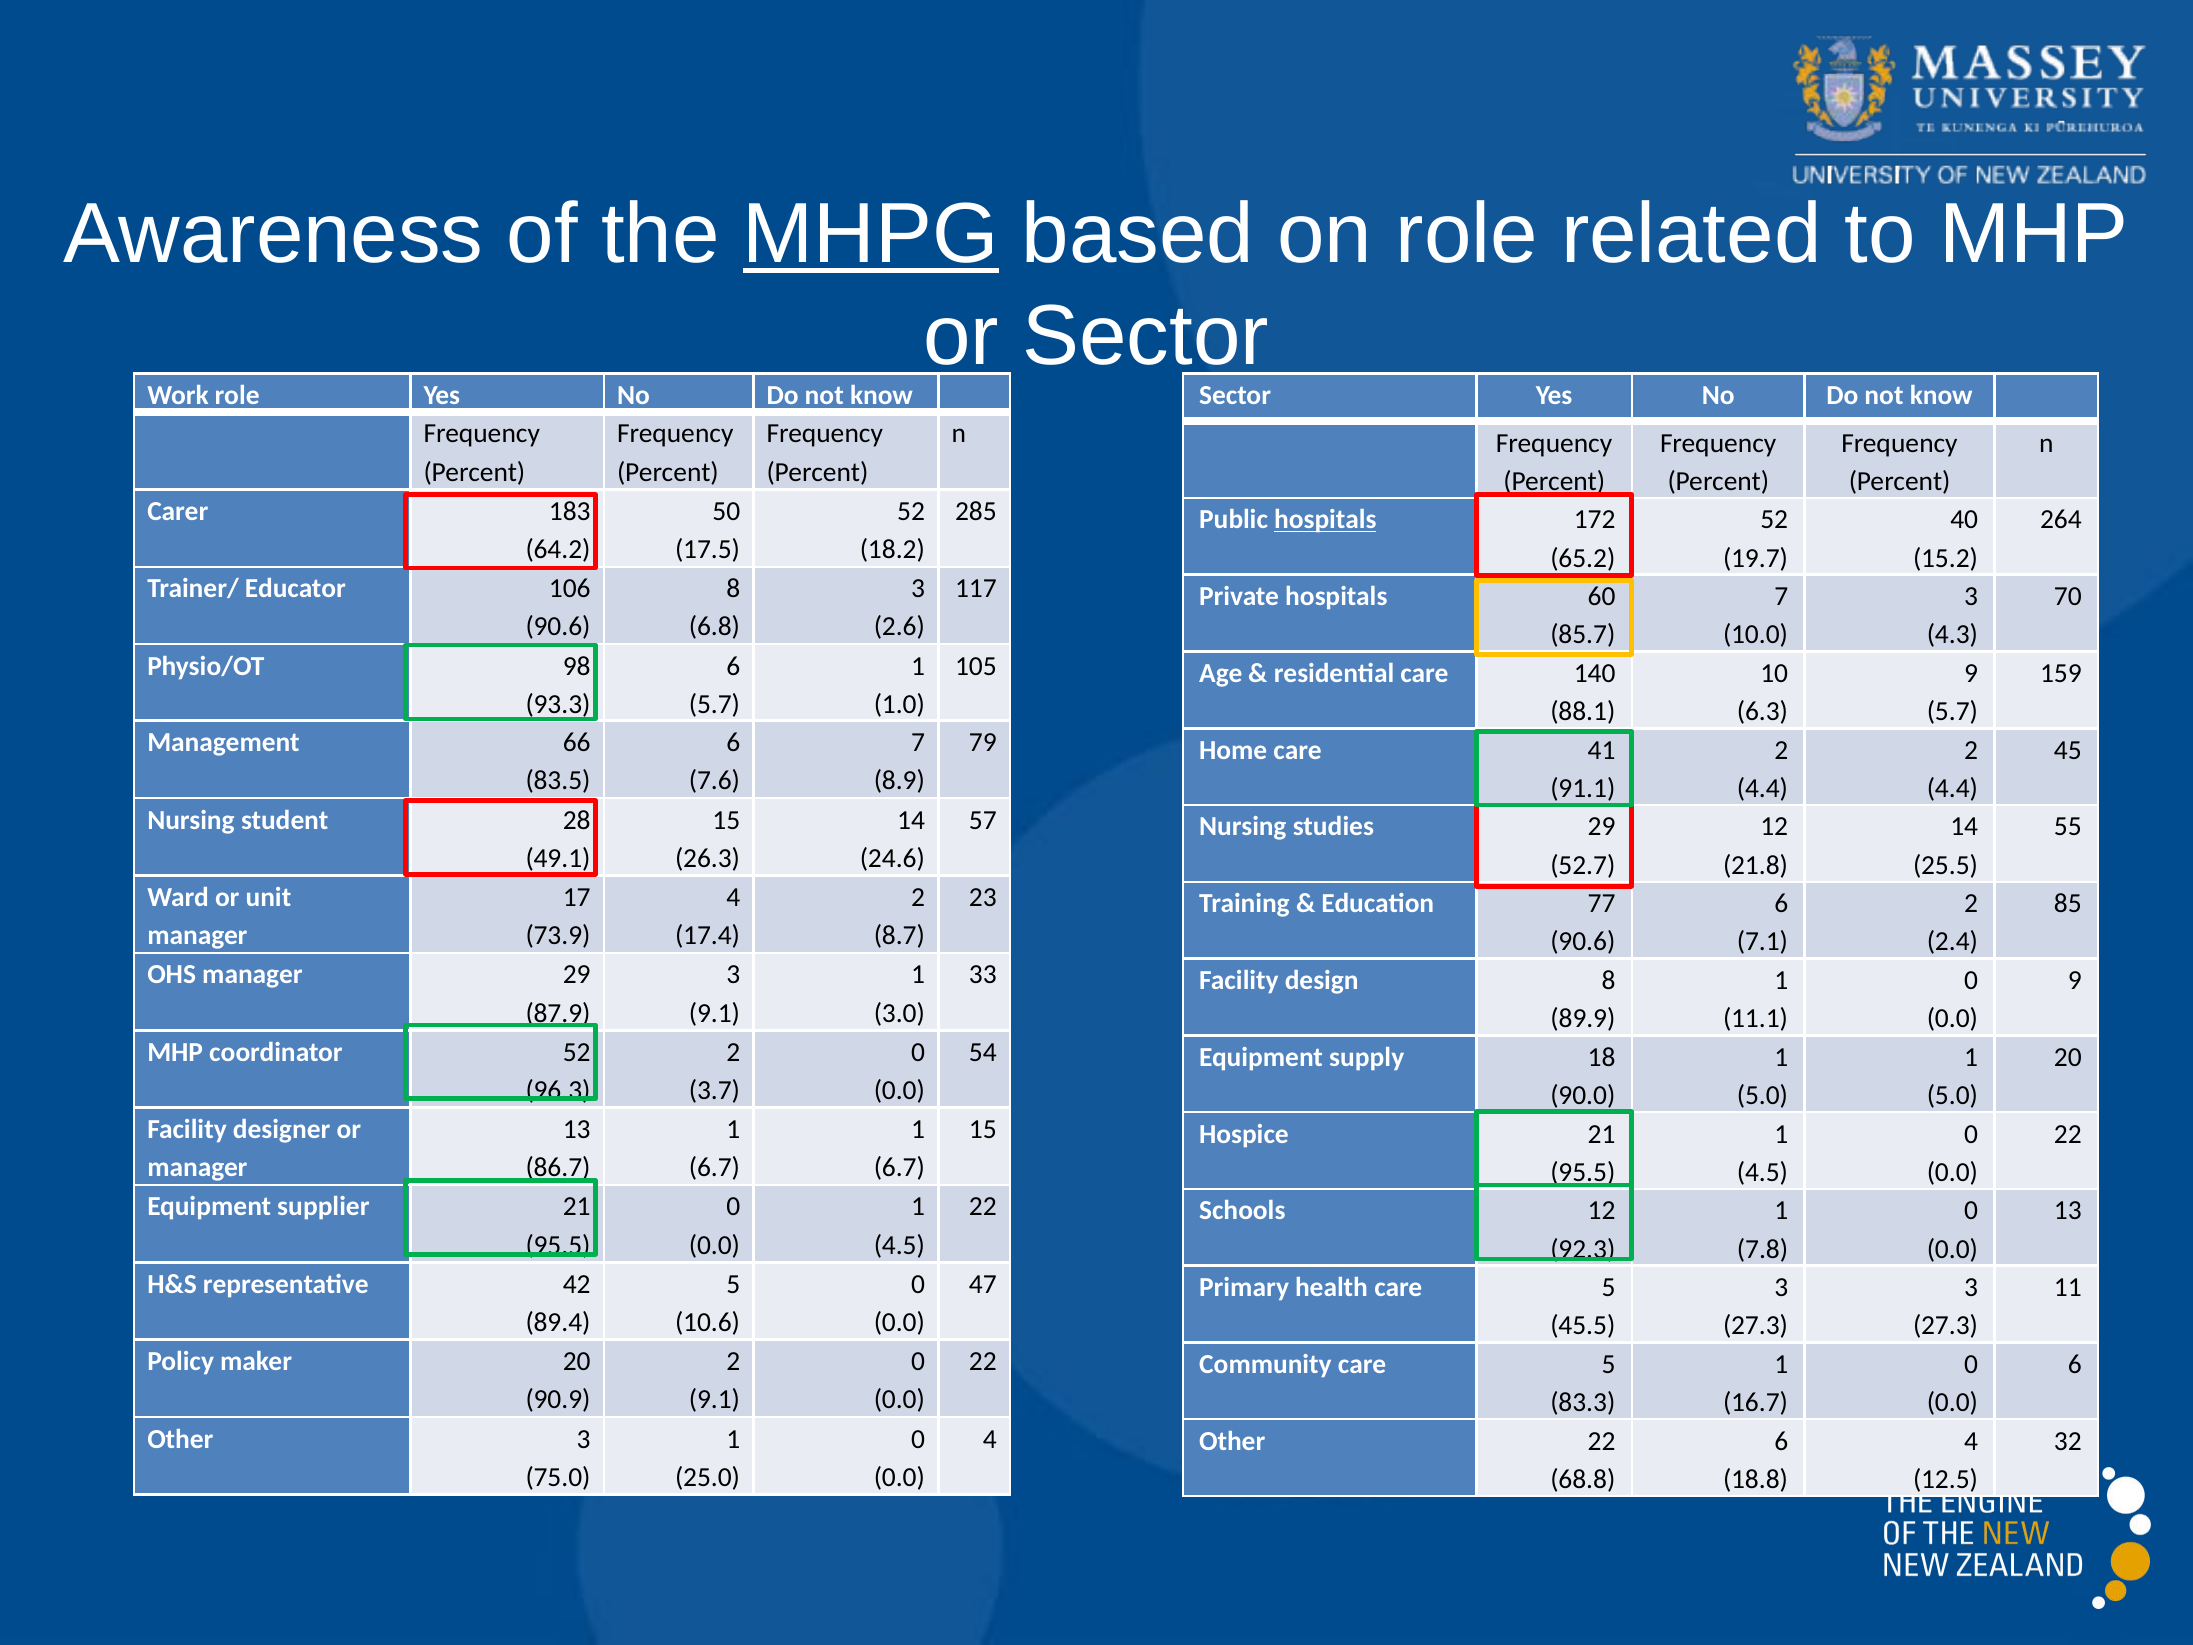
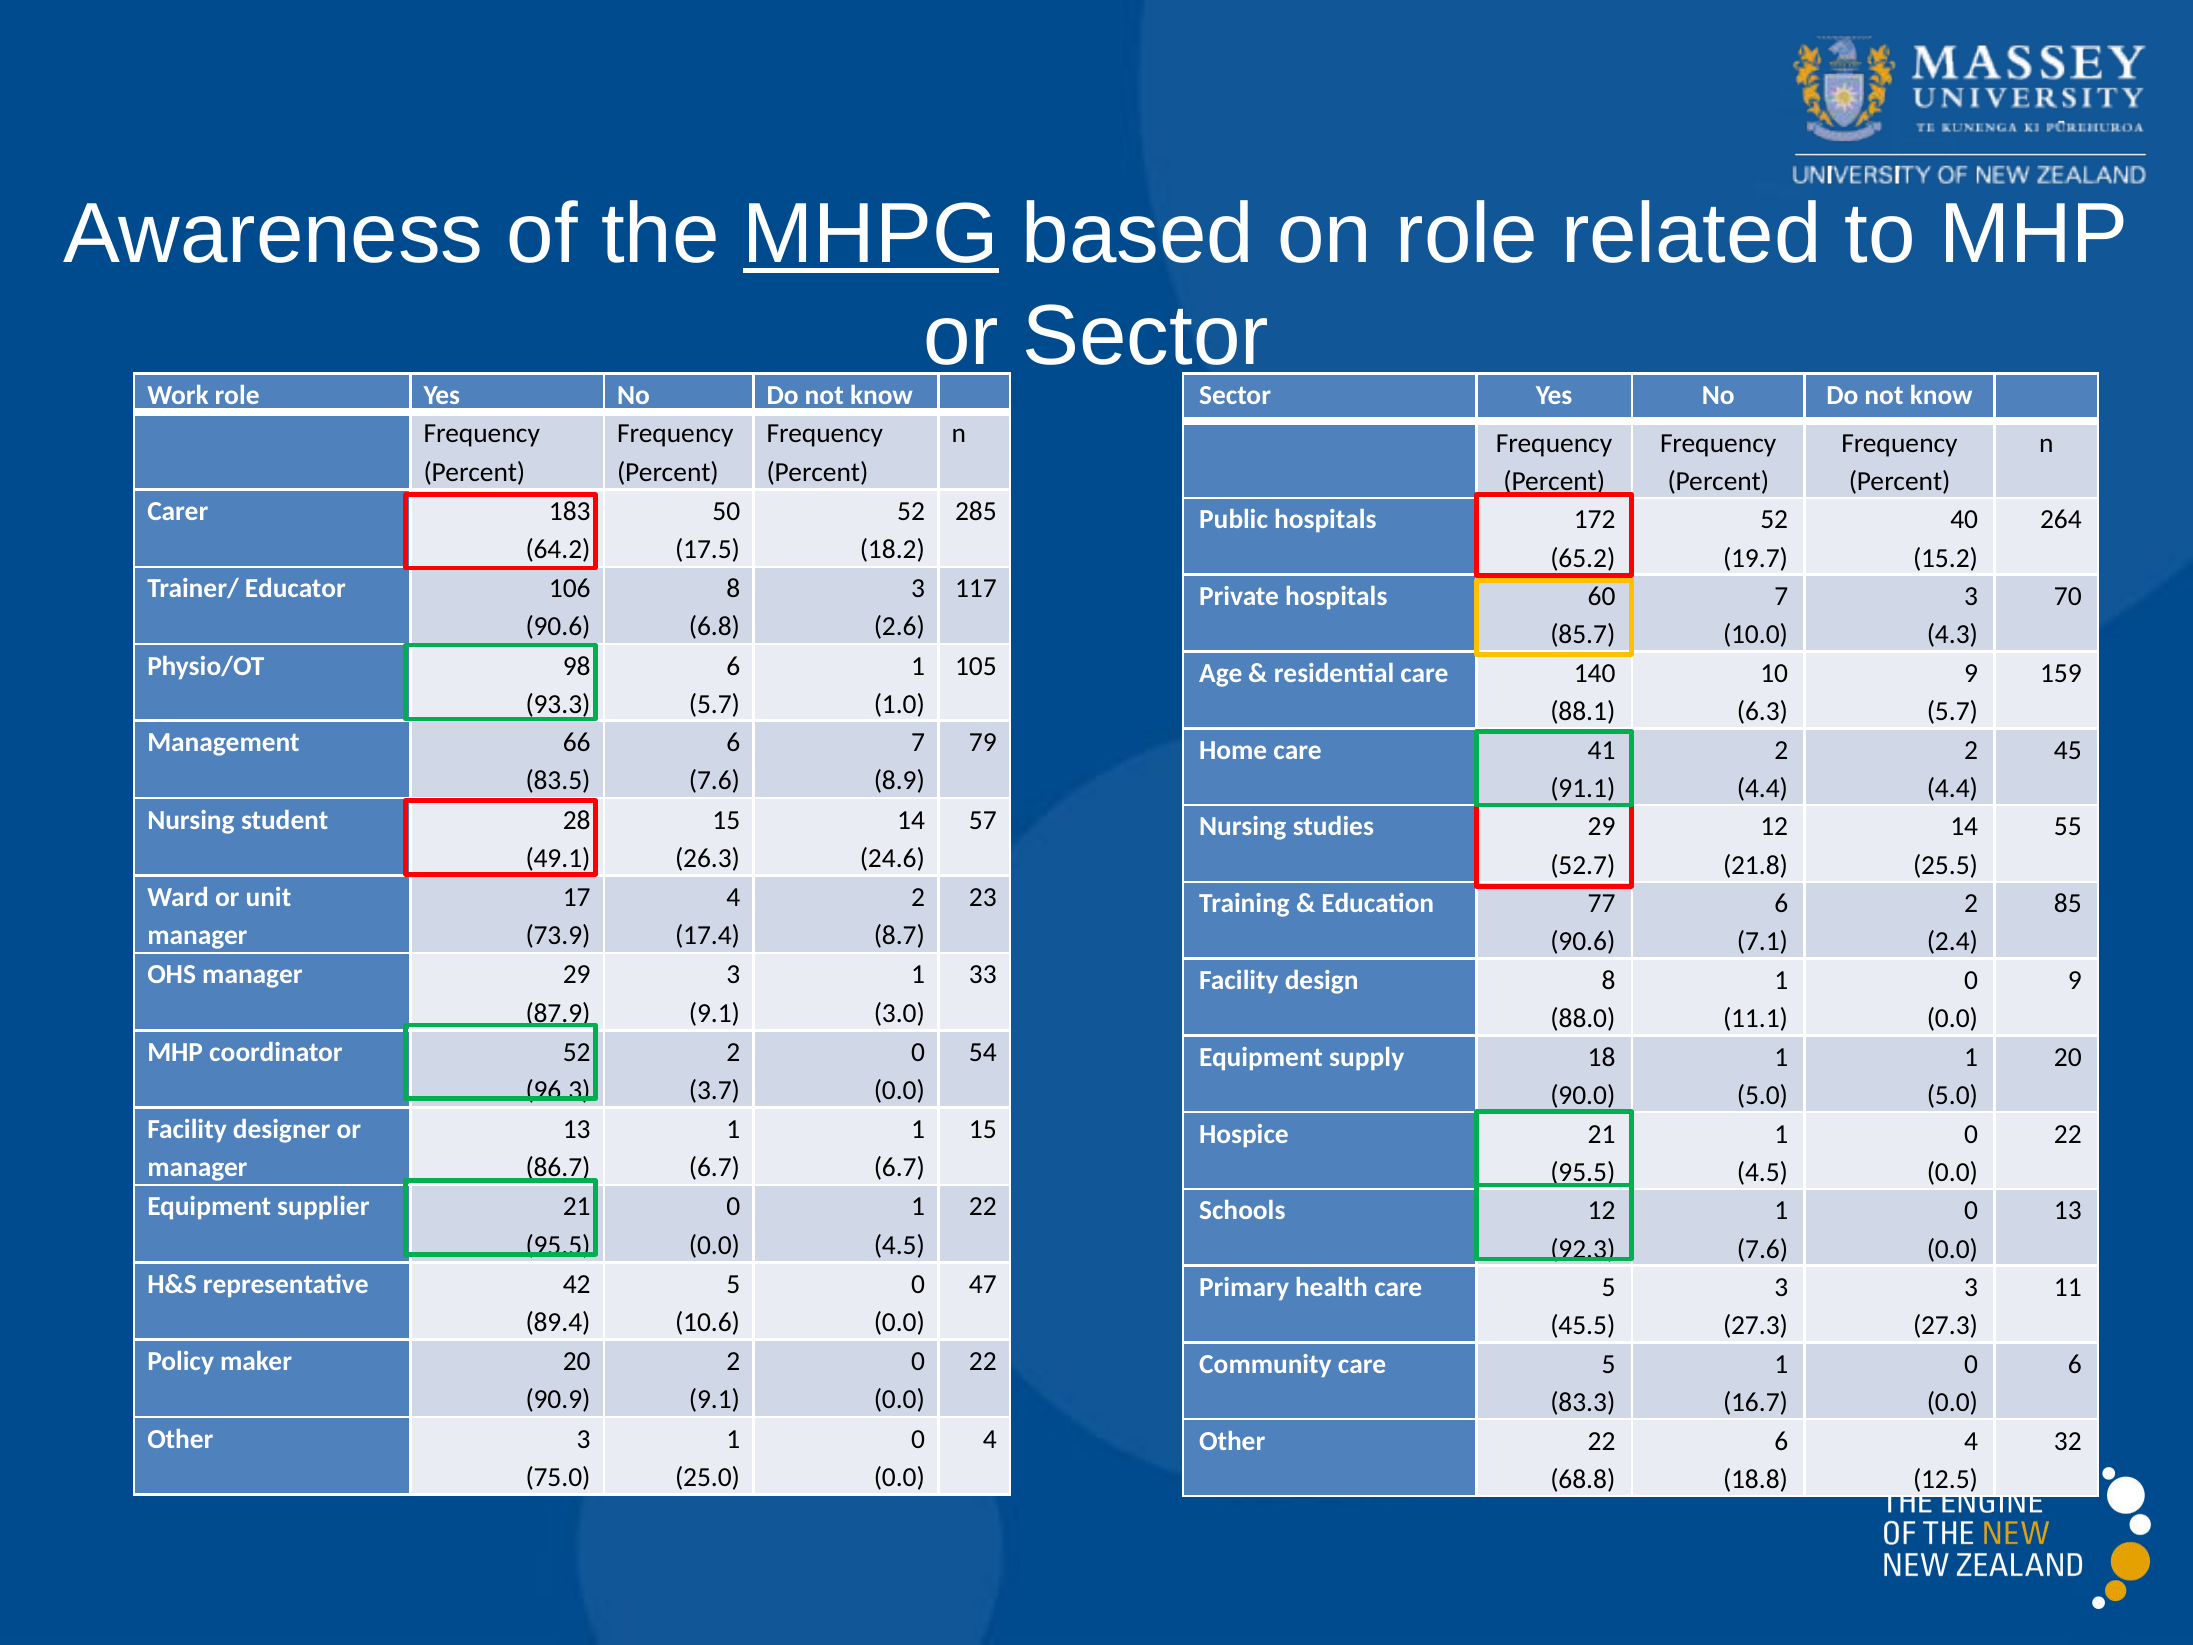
hospitals at (1325, 520) underline: present -> none
89.9: 89.9 -> 88.0
7.8 at (1763, 1249): 7.8 -> 7.6
